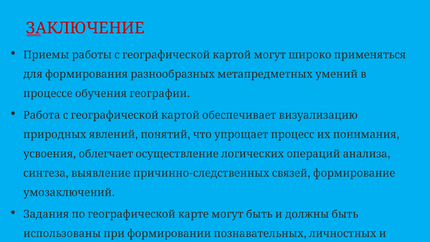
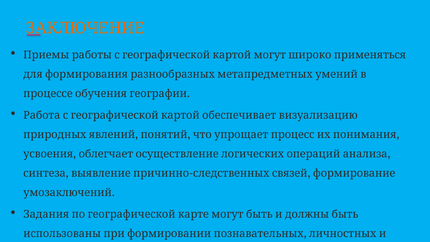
ЗАКЛЮЧЕНИЕ colour: red -> orange
